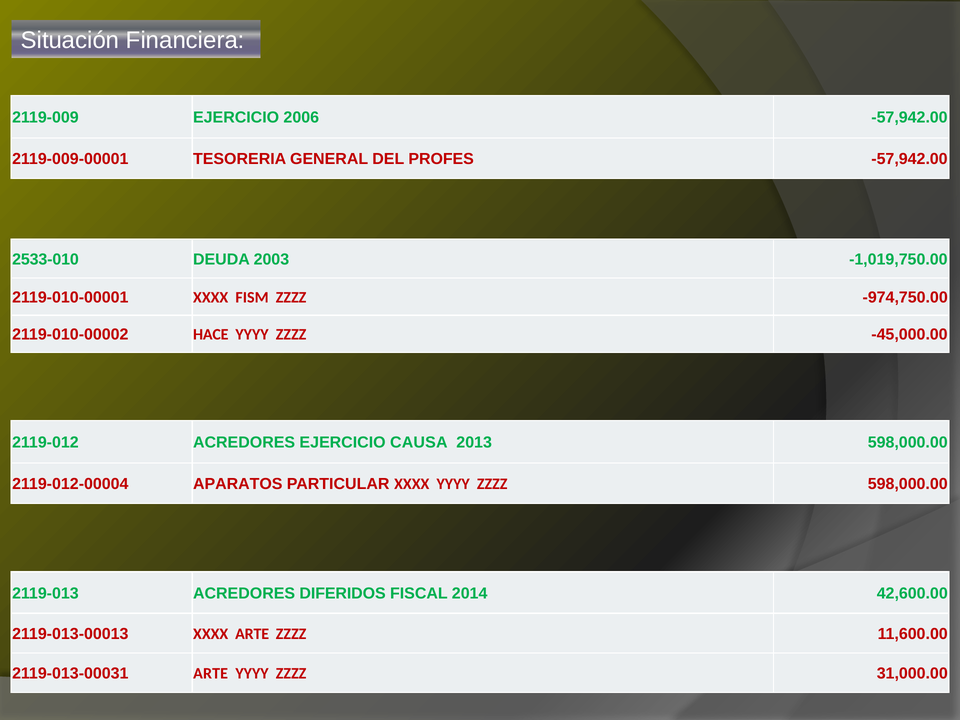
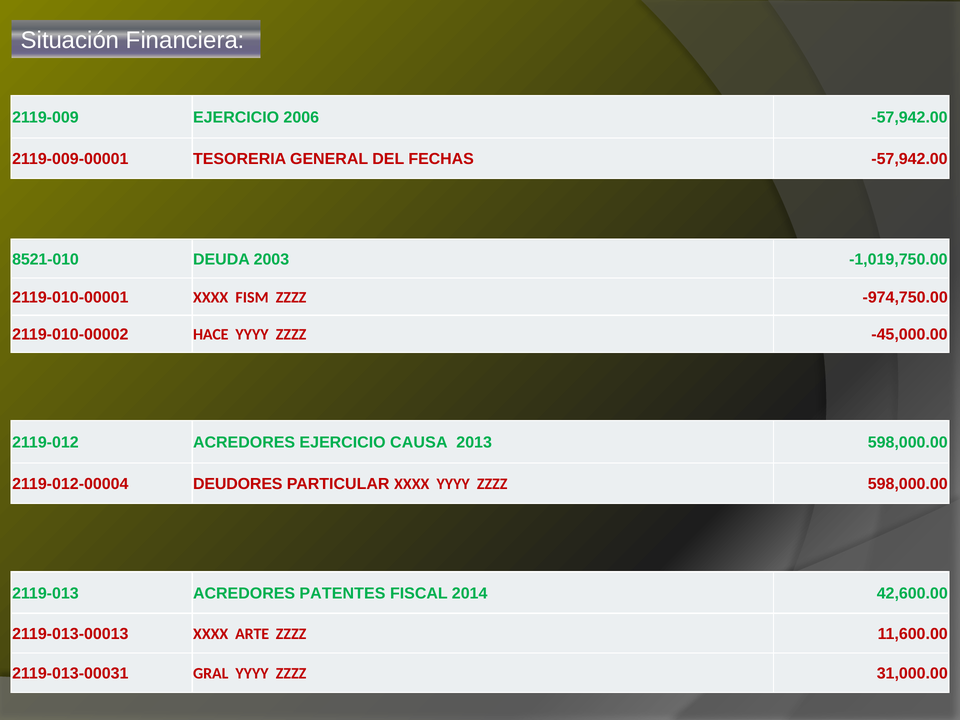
PROFES: PROFES -> FECHAS
2533-010: 2533-010 -> 8521-010
APARATOS: APARATOS -> DEUDORES
DIFERIDOS: DIFERIDOS -> PATENTES
2119-013-00031 ARTE: ARTE -> GRAL
